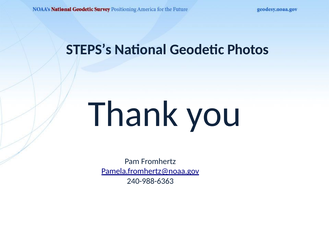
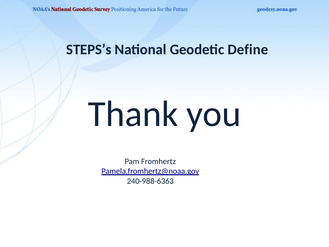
Photos: Photos -> Define
